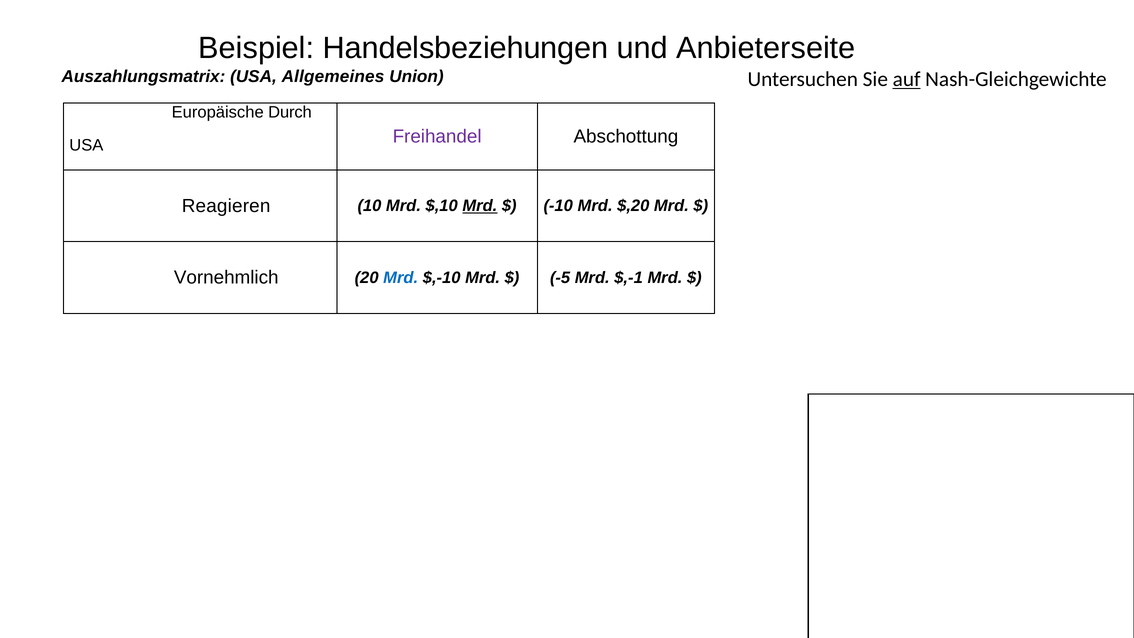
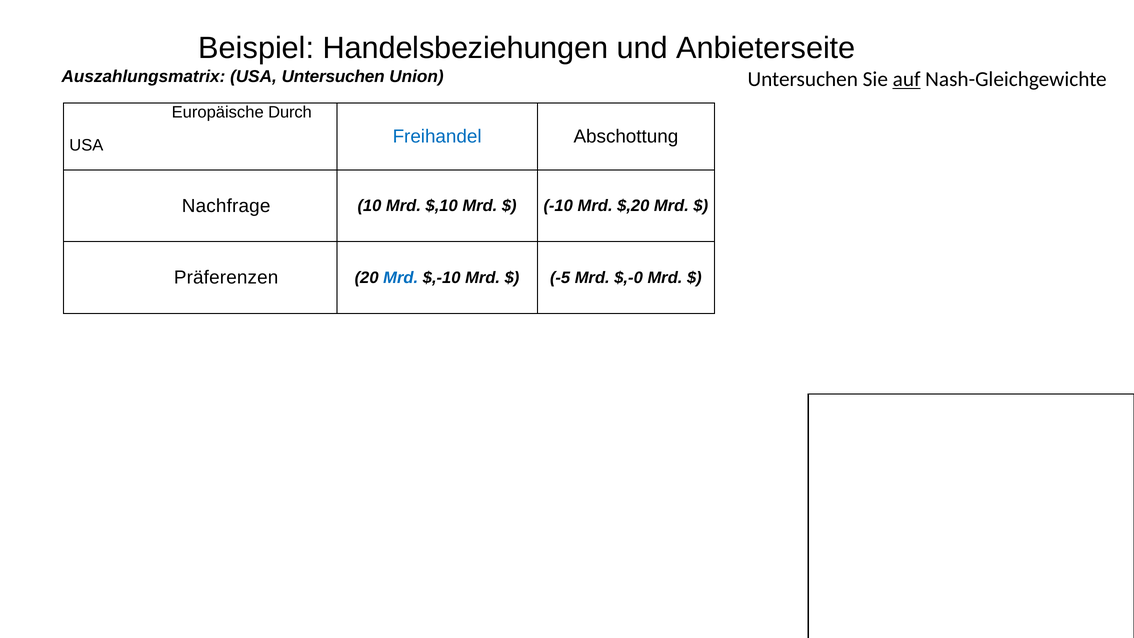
USA Allgemeines: Allgemeines -> Untersuchen
Freihandel colour: purple -> blue
Reagieren: Reagieren -> Nachfrage
Mrd at (480, 206) underline: present -> none
Vornehmlich: Vornehmlich -> Präferenzen
$,-1: $,-1 -> $,-0
